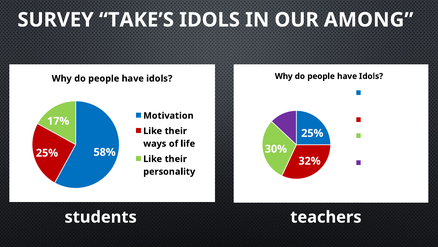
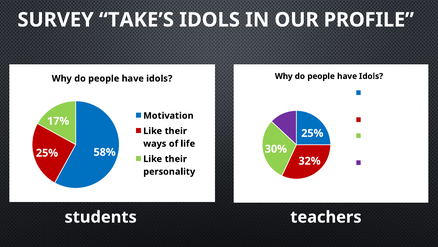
AMONG: AMONG -> PROFILE
